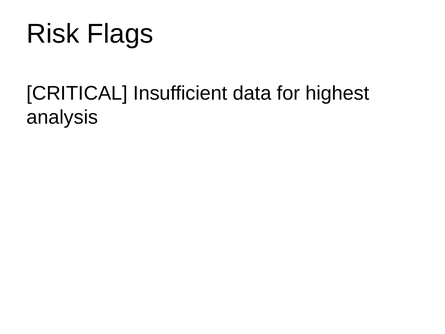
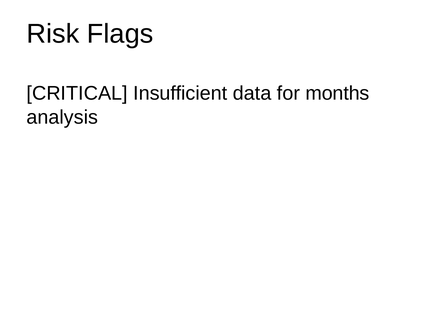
highest: highest -> months
